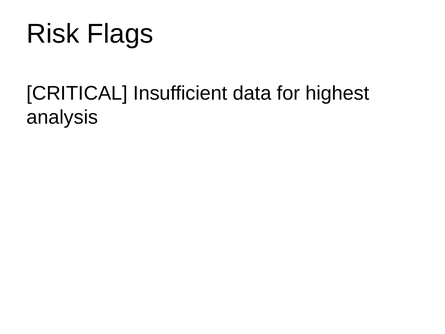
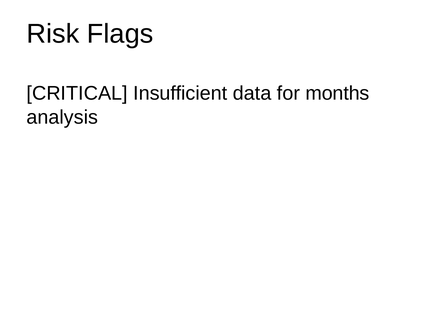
highest: highest -> months
